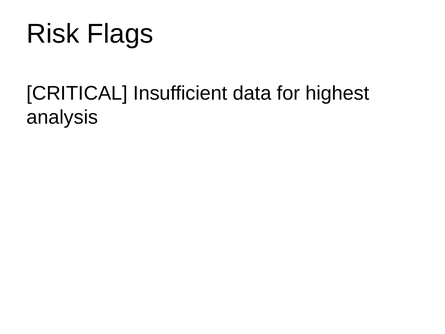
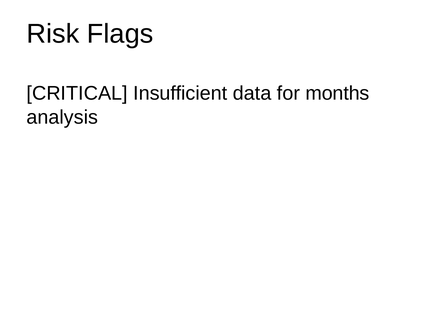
highest: highest -> months
